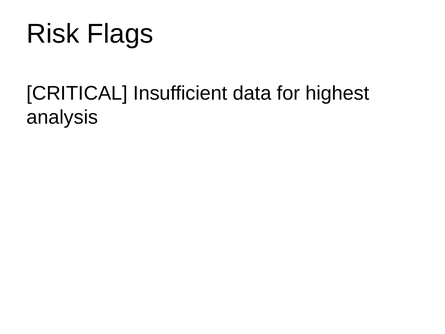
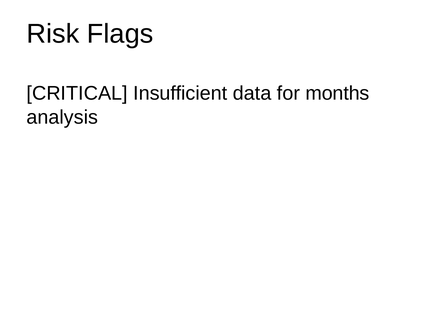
highest: highest -> months
